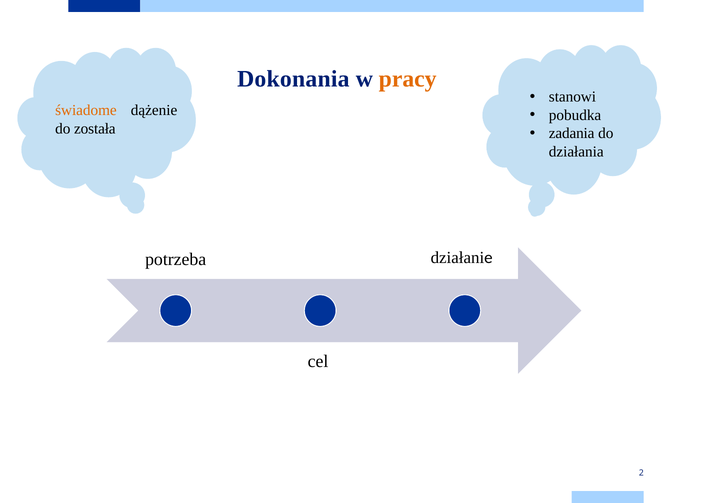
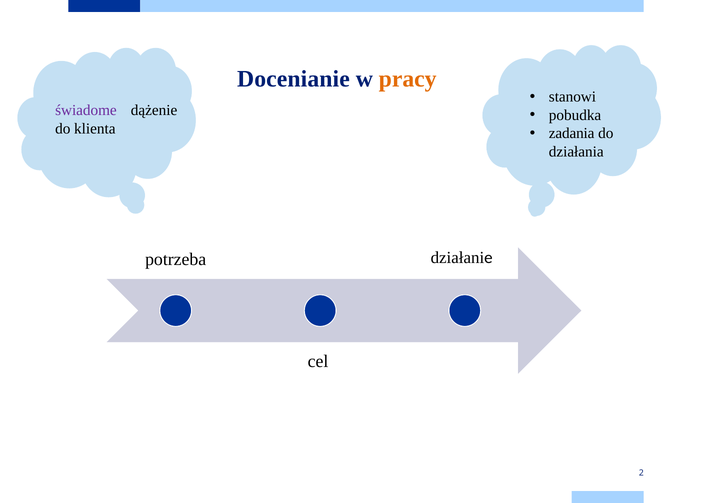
Dokonania: Dokonania -> Docenianie
świadome colour: orange -> purple
została: została -> klienta
